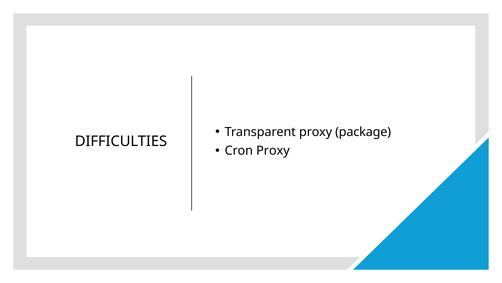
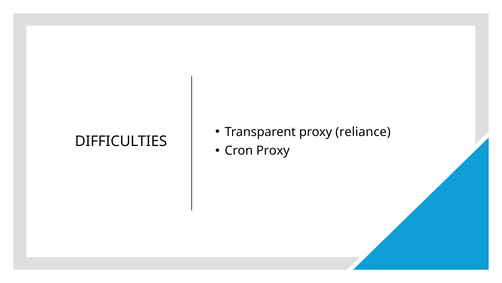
package: package -> reliance
